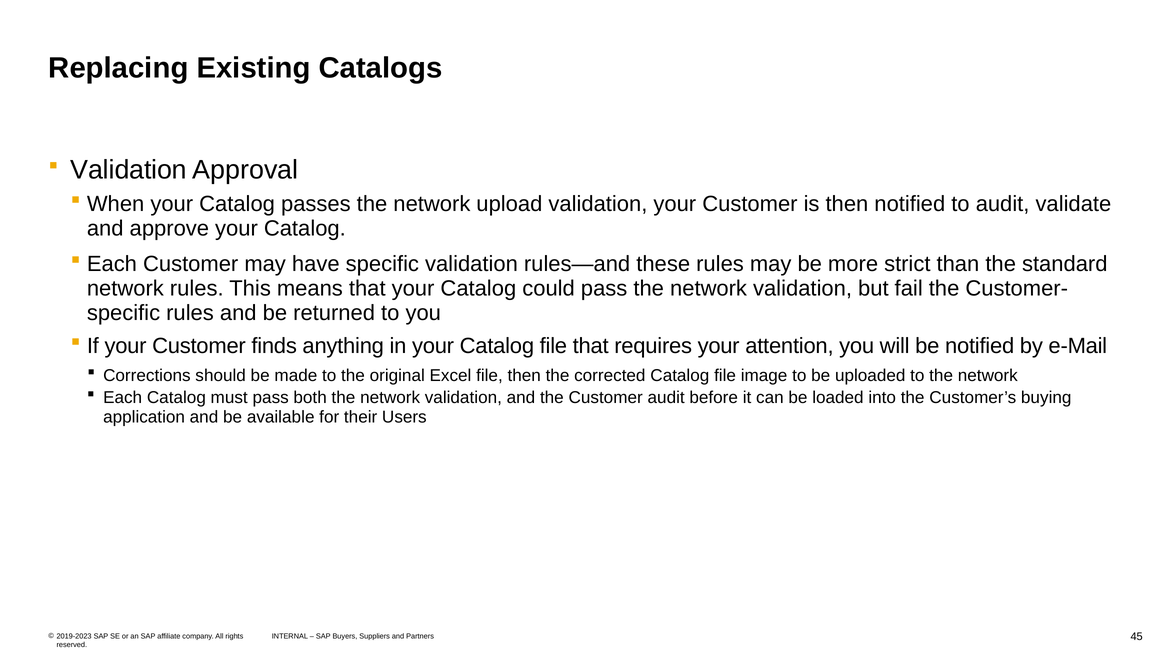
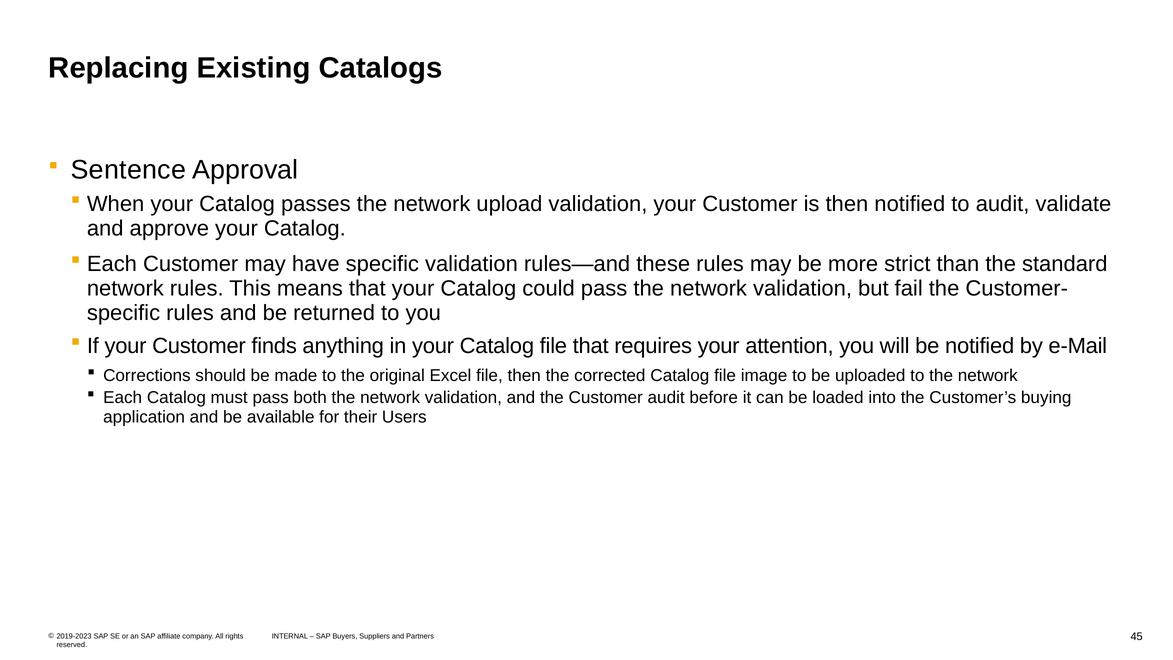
Validation at (129, 170): Validation -> Sentence
